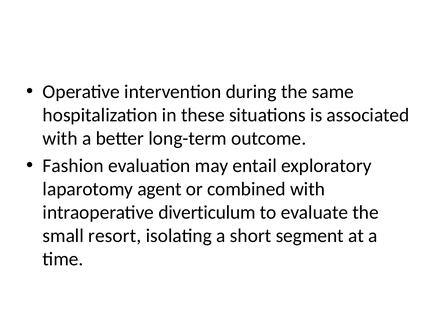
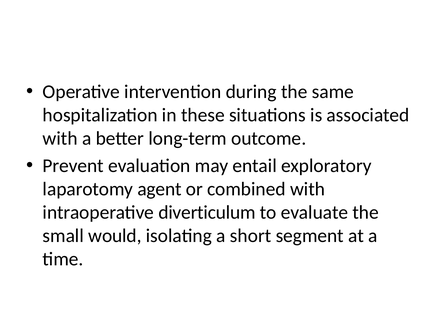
Fashion: Fashion -> Prevent
resort: resort -> would
